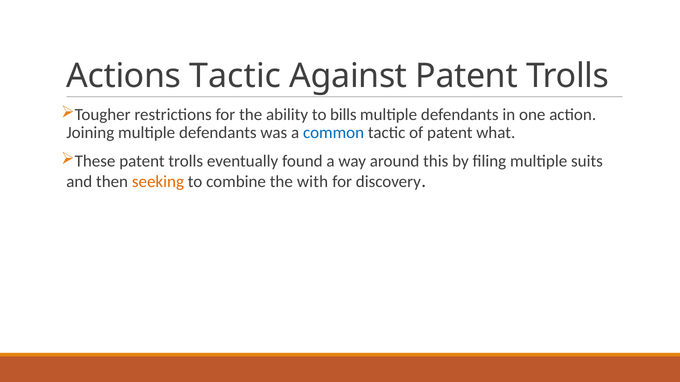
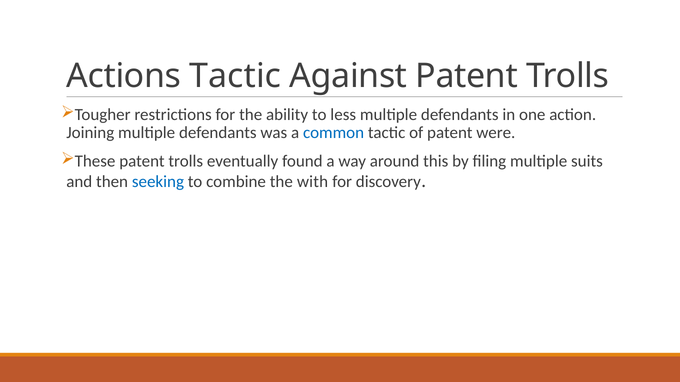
bills: bills -> less
what: what -> were
seeking colour: orange -> blue
